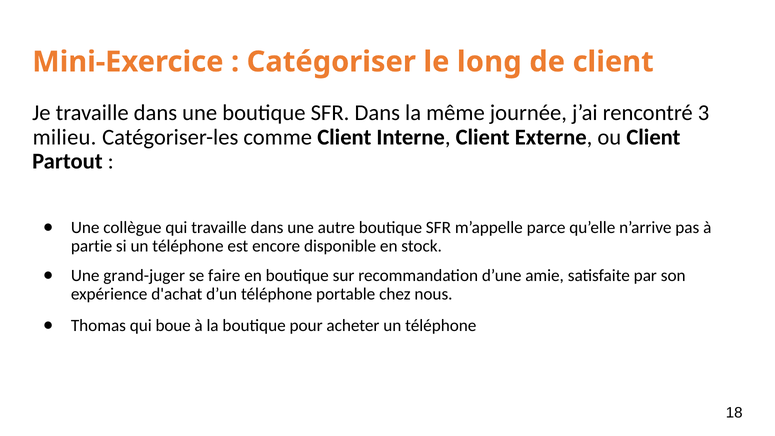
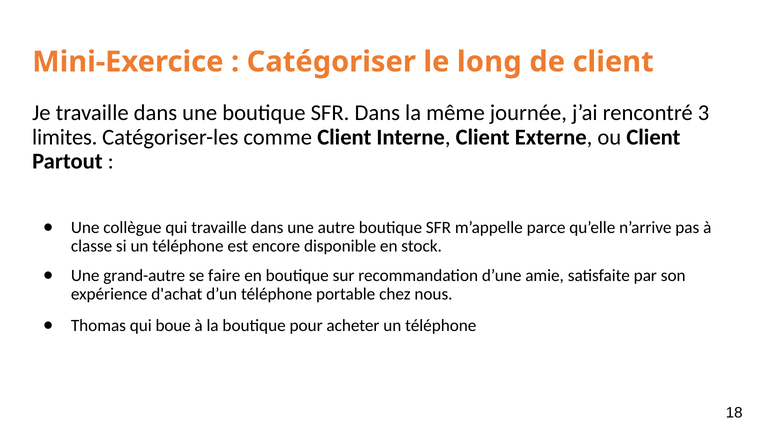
milieu: milieu -> limites
partie: partie -> classe
grand-juger: grand-juger -> grand-autre
